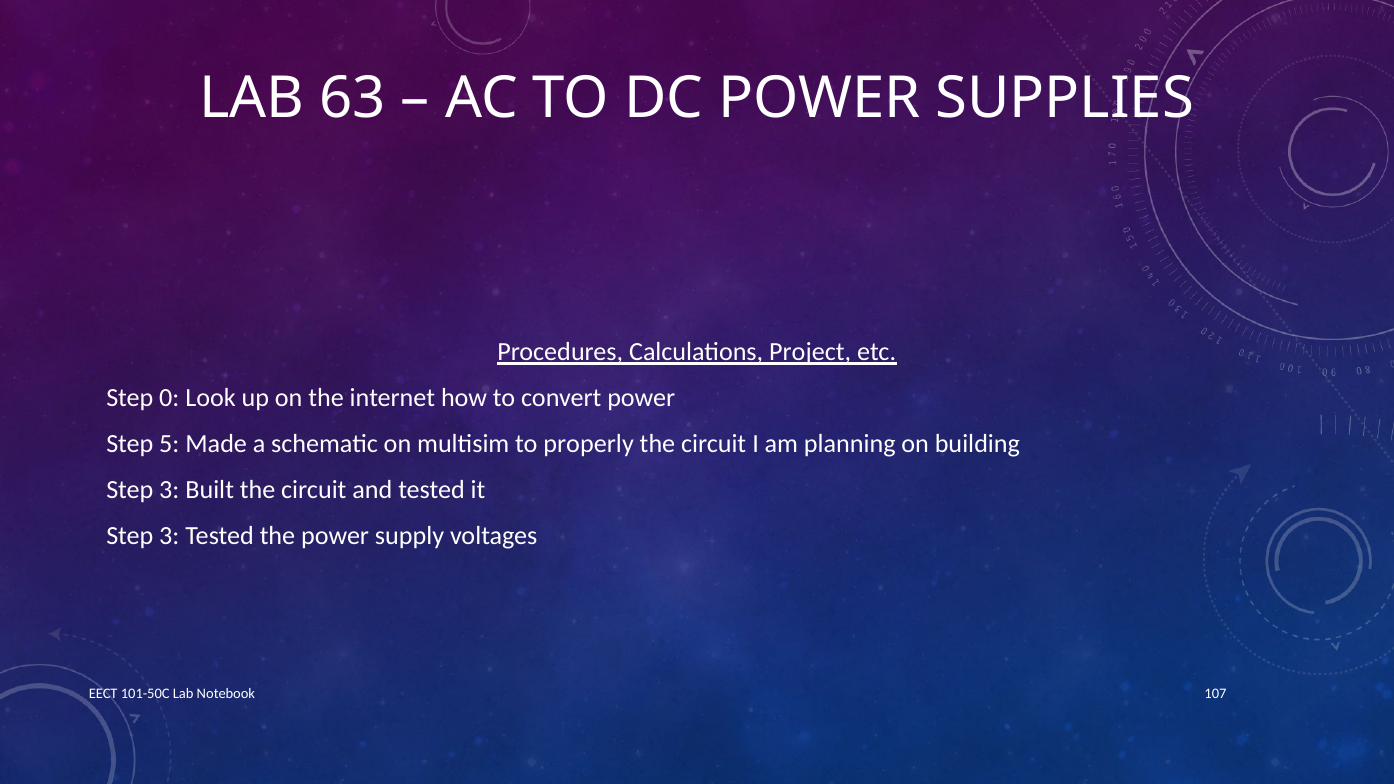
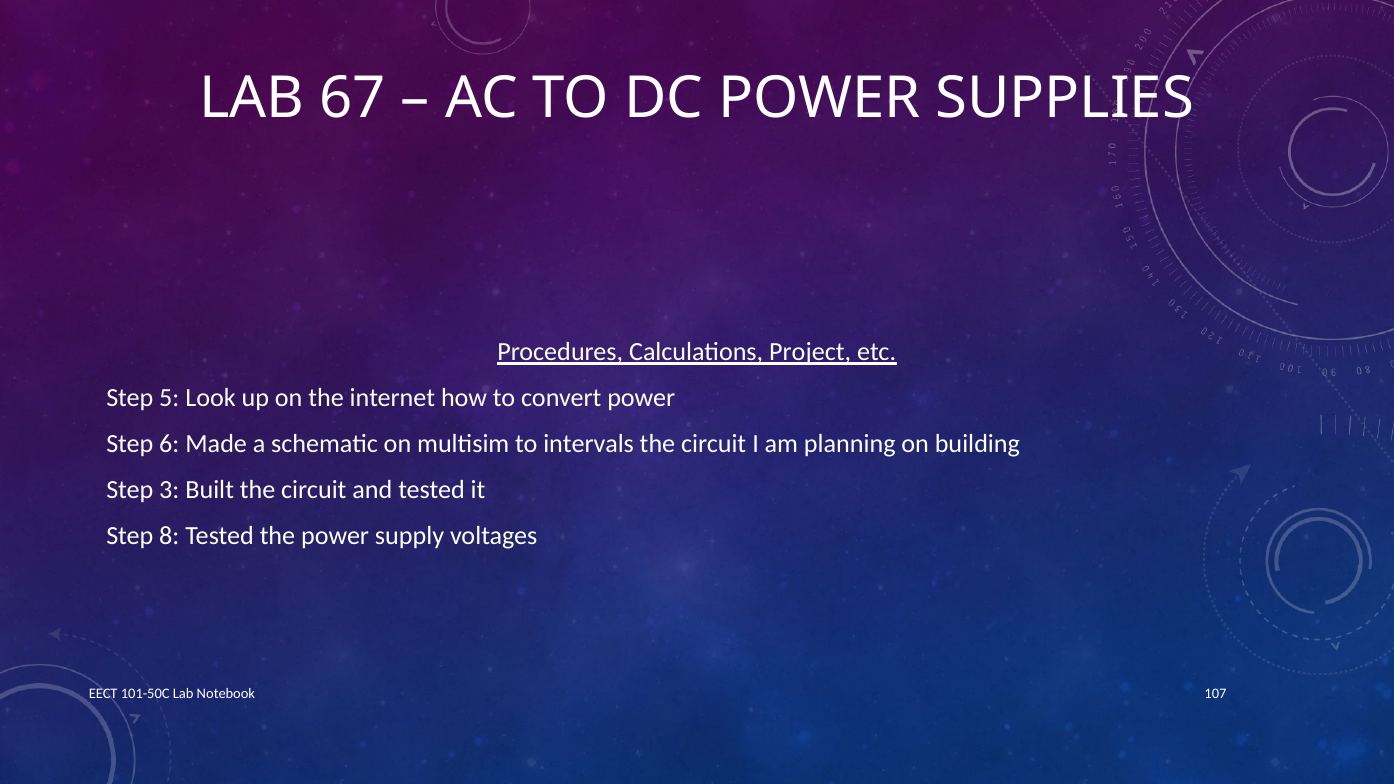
63: 63 -> 67
0: 0 -> 5
5: 5 -> 6
properly: properly -> intervals
3 at (169, 535): 3 -> 8
